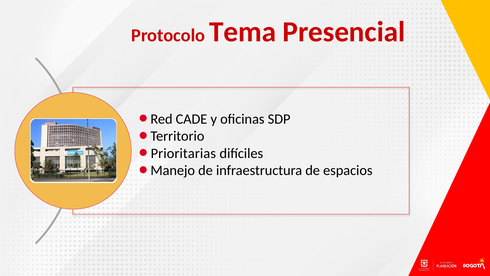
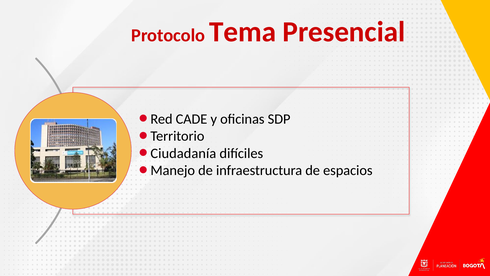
Prioritarias: Prioritarias -> Ciudadanía
